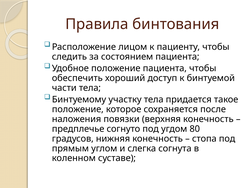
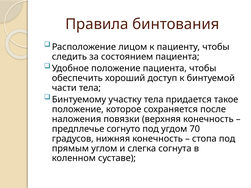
80: 80 -> 70
